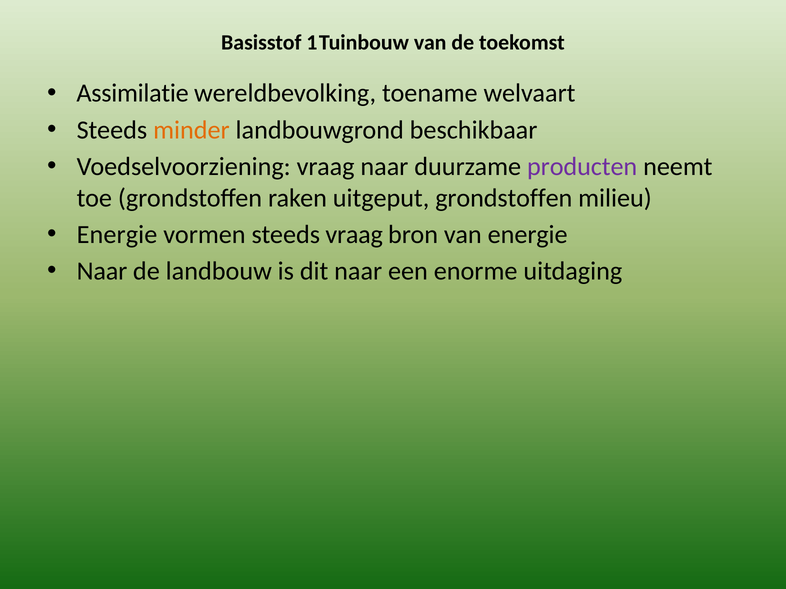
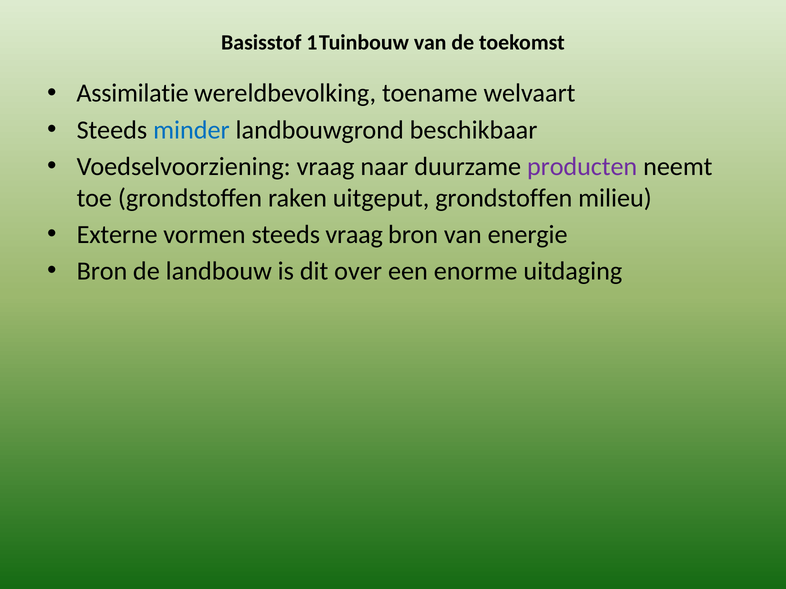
minder colour: orange -> blue
Energie at (117, 235): Energie -> Externe
Naar at (102, 272): Naar -> Bron
dit naar: naar -> over
